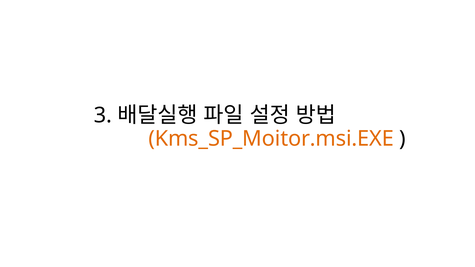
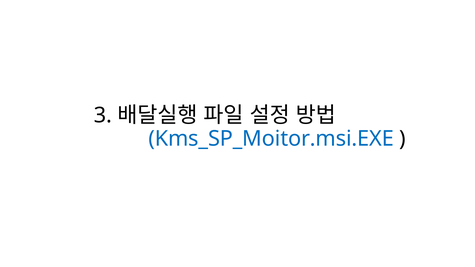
Kms_SP_Moitor.msi.EXE colour: orange -> blue
